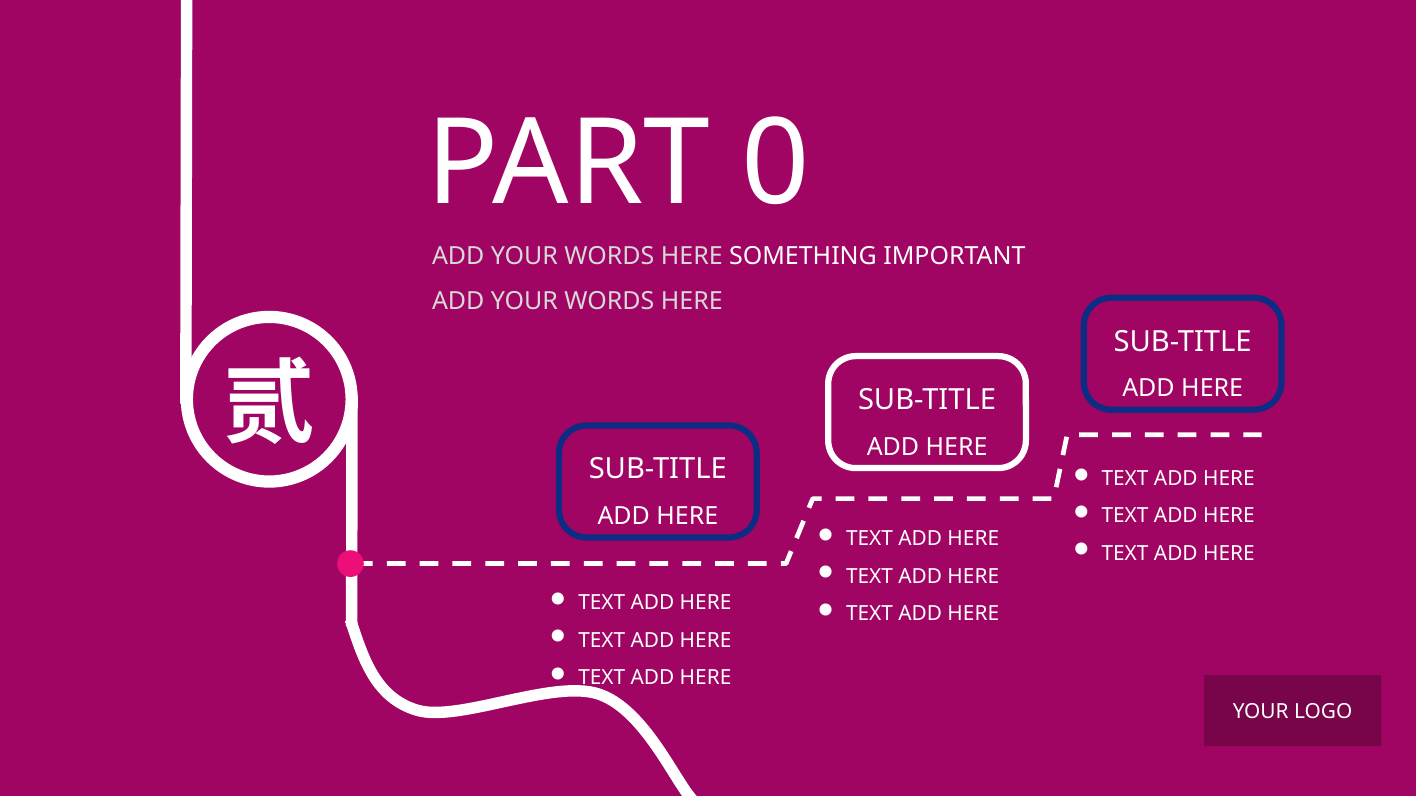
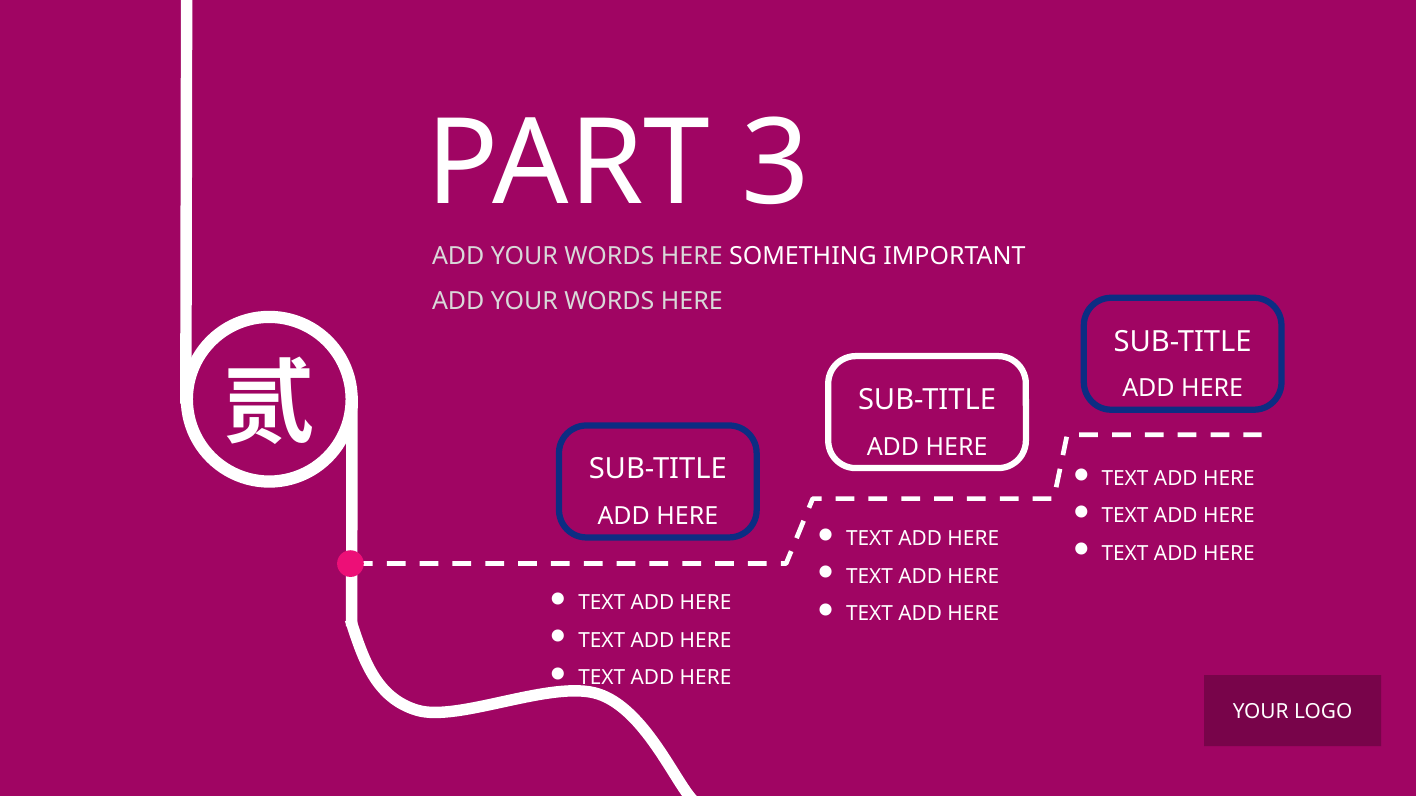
0: 0 -> 3
